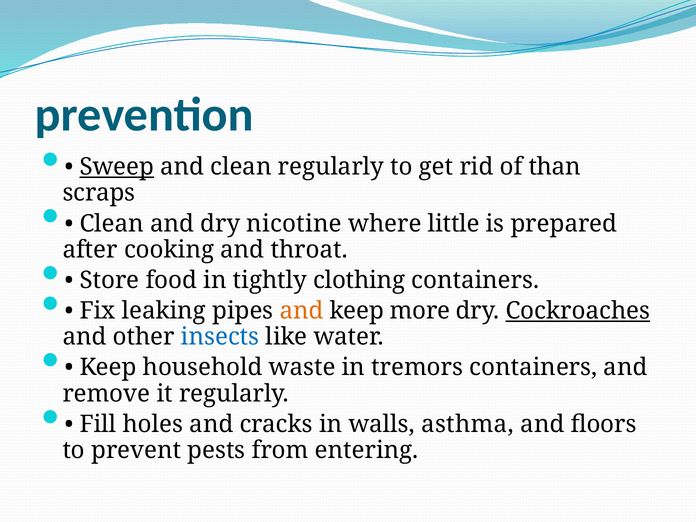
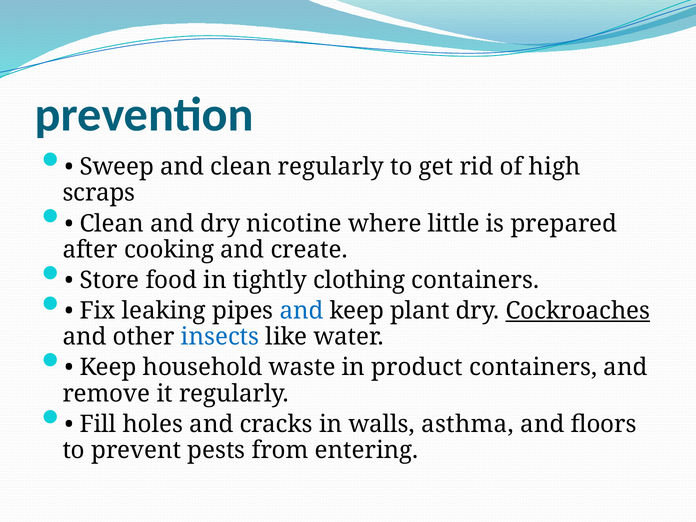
Sweep underline: present -> none
than: than -> high
throat: throat -> create
and at (302, 311) colour: orange -> blue
more: more -> plant
tremors: tremors -> product
